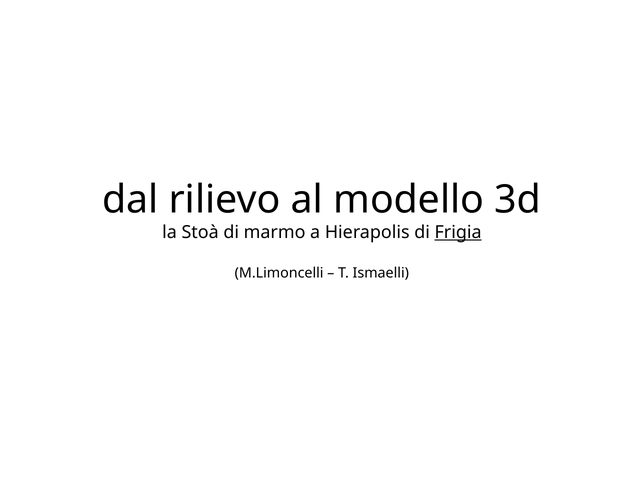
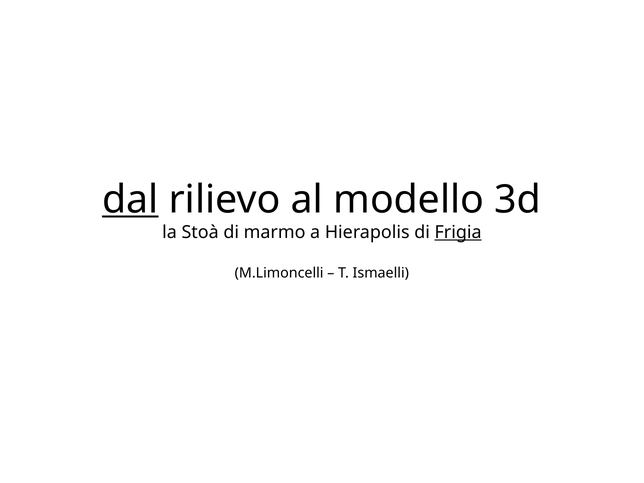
dal underline: none -> present
